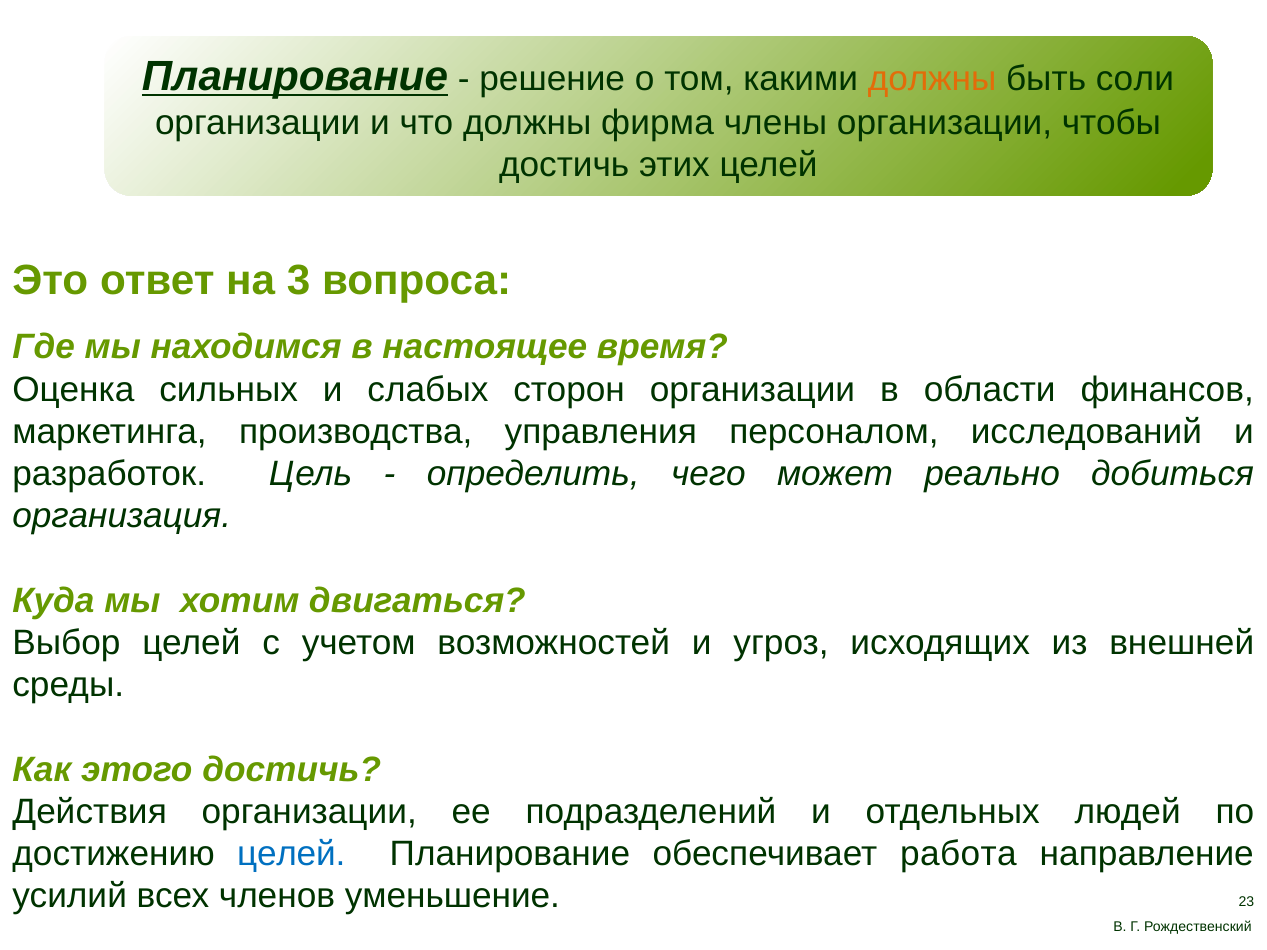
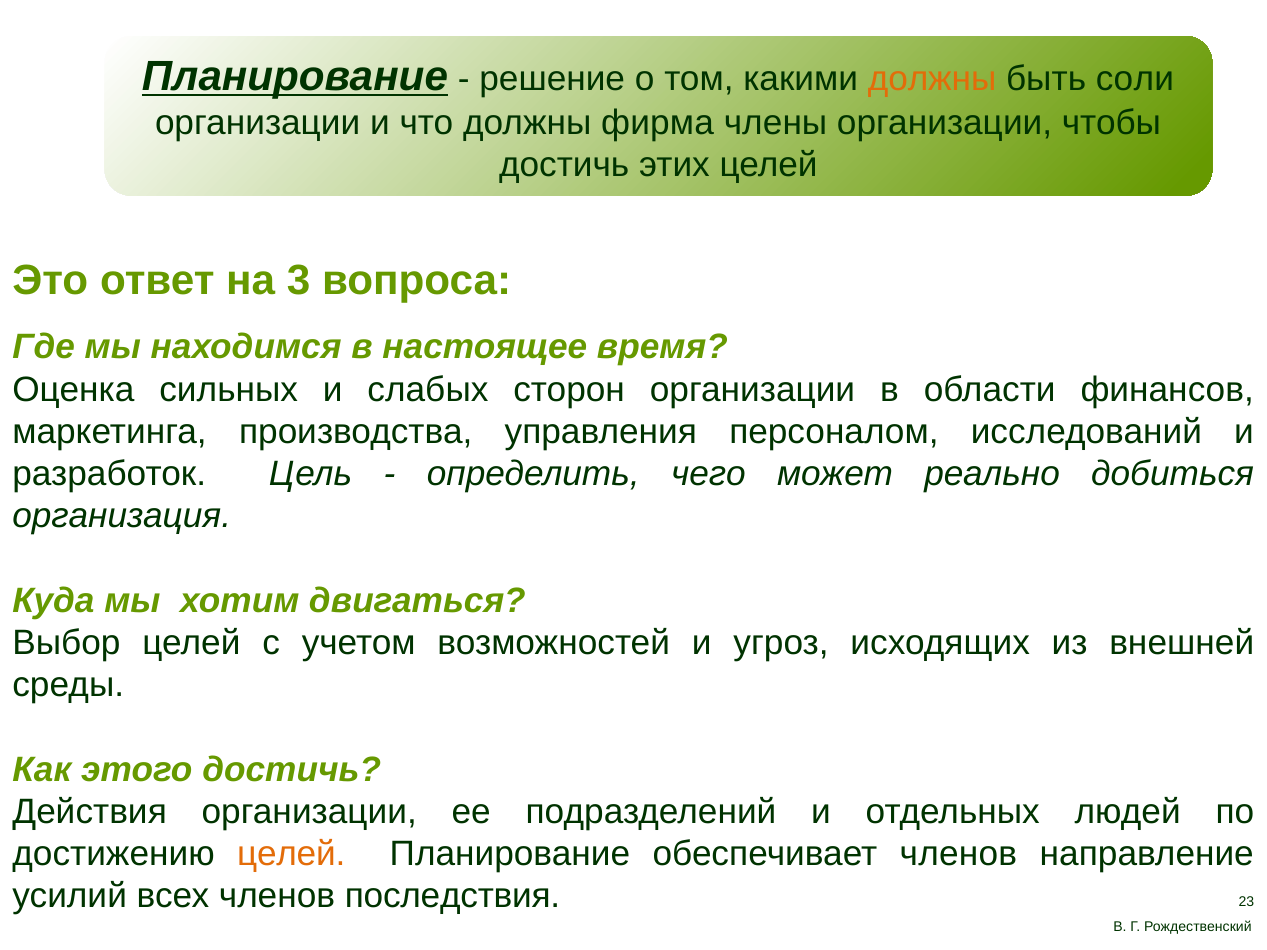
целей at (291, 854) colour: blue -> orange
обеспечивает работа: работа -> членов
уменьшение: уменьшение -> последствия
